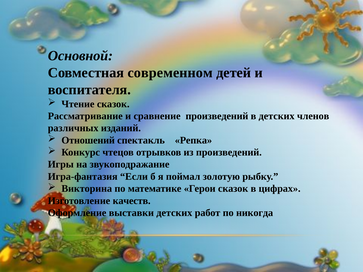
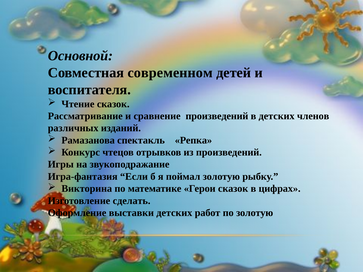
Отношений: Отношений -> Рамазанова
качеств: качеств -> сделать
по никогда: никогда -> золотую
